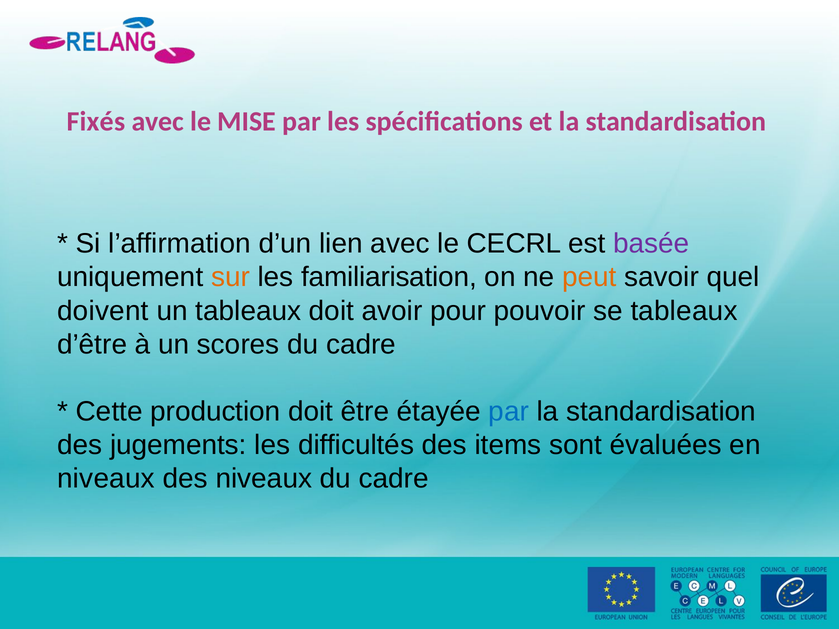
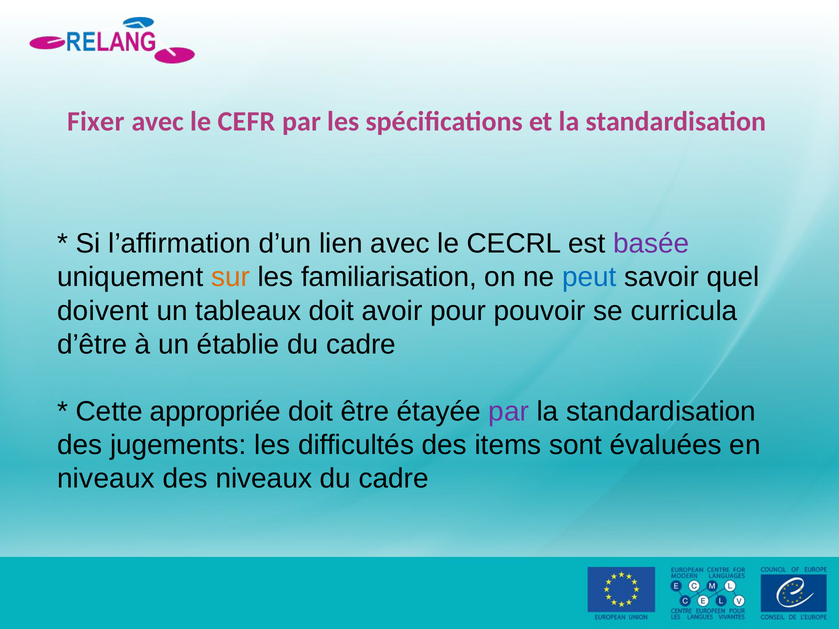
Fixés: Fixés -> Fixer
MISE: MISE -> CEFR
peut colour: orange -> blue
se tableaux: tableaux -> curricula
scores: scores -> établie
production: production -> appropriée
par at (509, 412) colour: blue -> purple
